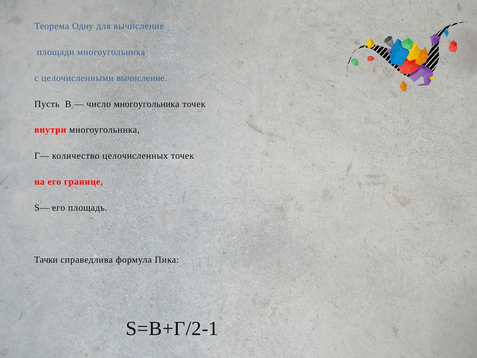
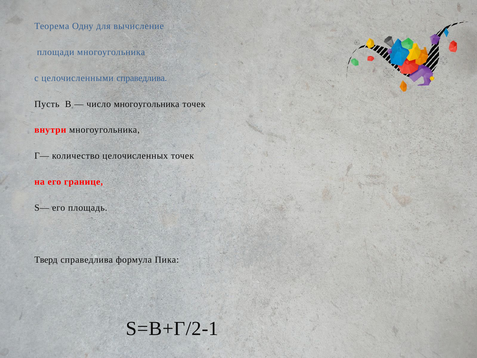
целочисленными вычисление: вычисление -> справедлива
Тачки: Тачки -> Тверд
